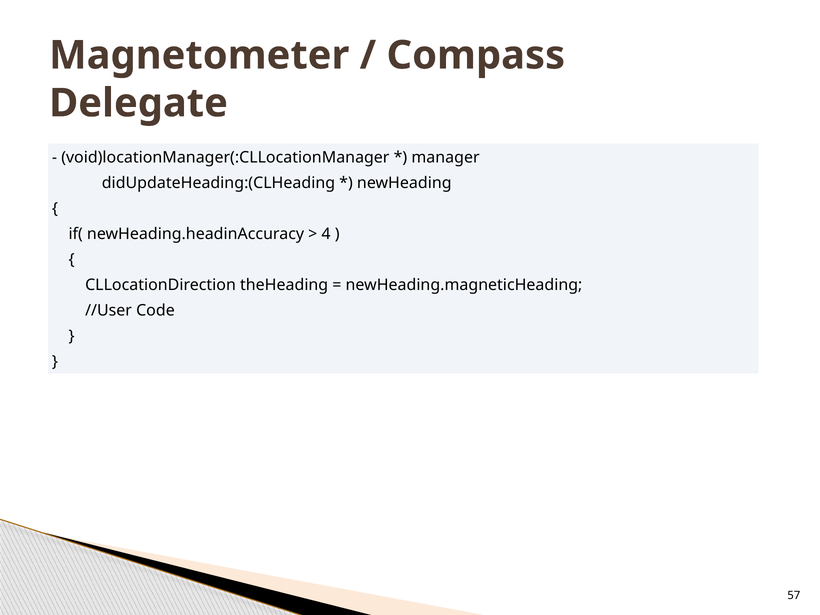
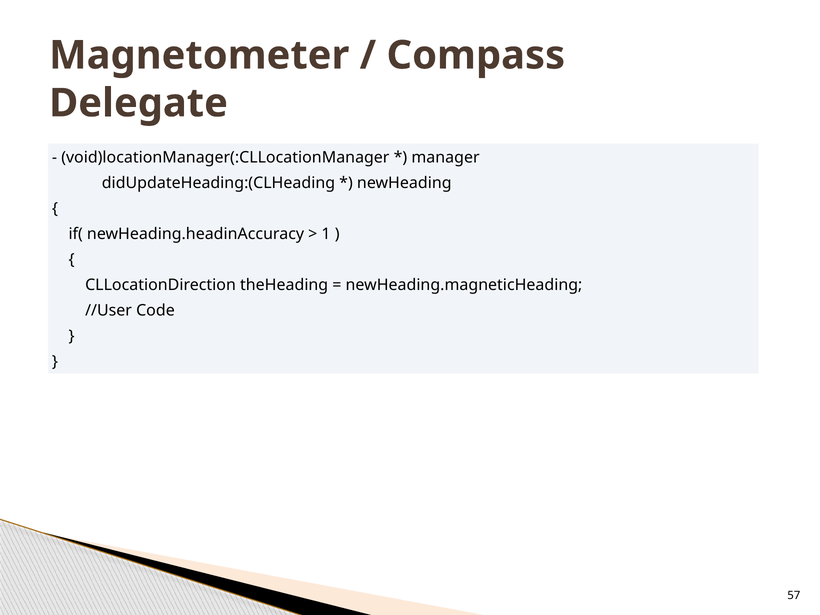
4: 4 -> 1
